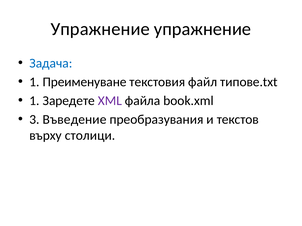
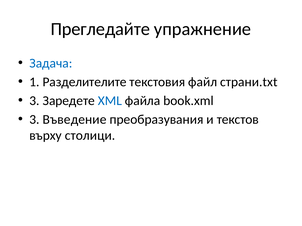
Упражнение at (100, 29): Упражнение -> Прегледайте
Преименуване: Преименуване -> Разделителите
типове.txt: типове.txt -> страни.txt
1 at (35, 101): 1 -> 3
XML colour: purple -> blue
